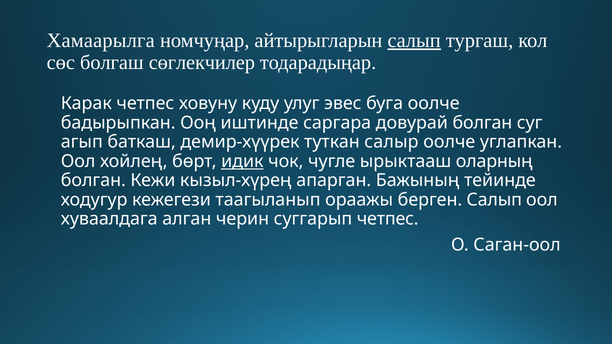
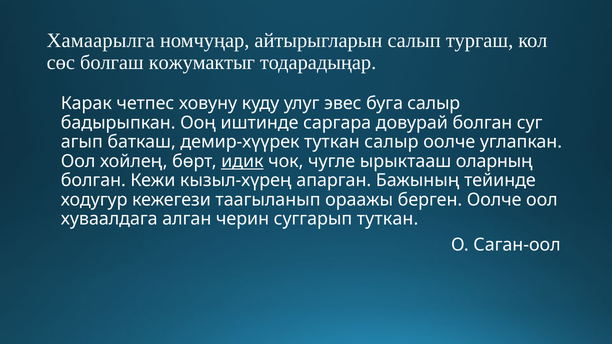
салып at (414, 40) underline: present -> none
сөглекчилер: сөглекчилер -> кожумактыг
буга оолче: оолче -> салыр
берген Салып: Салып -> Оолче
суггарып четпес: четпес -> туткан
